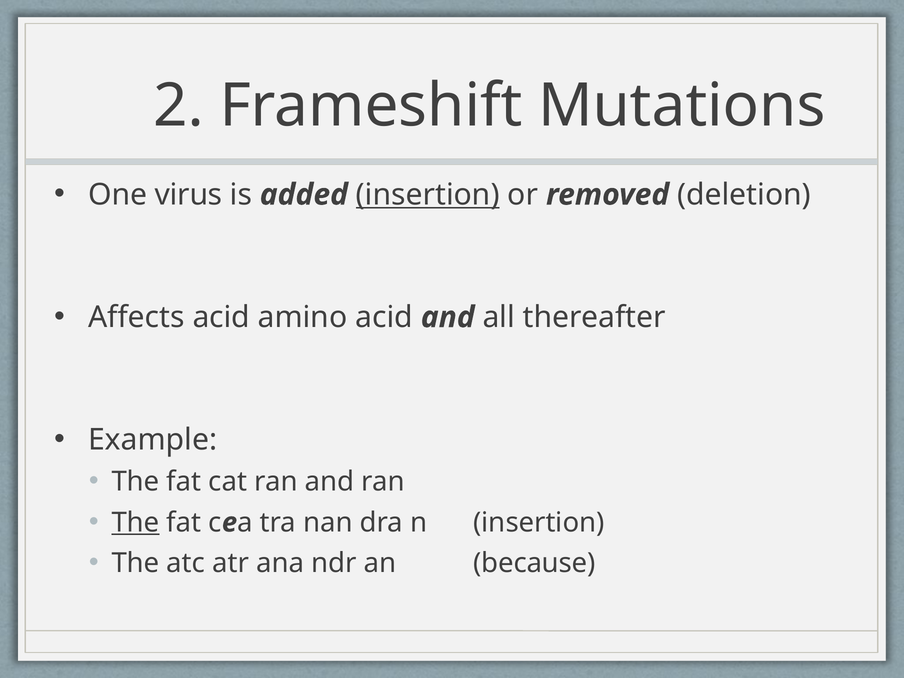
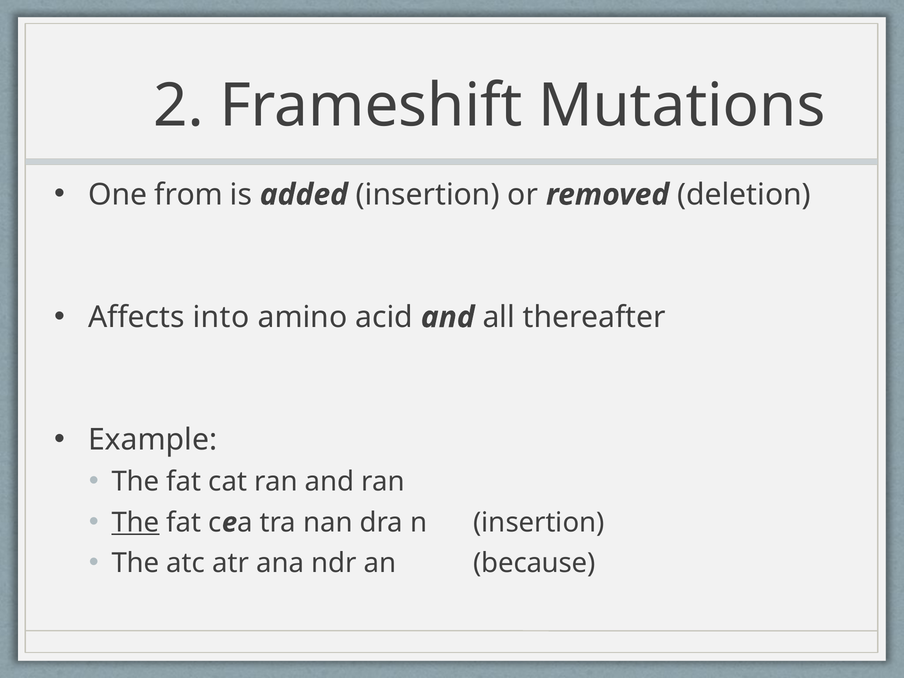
virus: virus -> from
insertion at (428, 195) underline: present -> none
Affects acid: acid -> into
